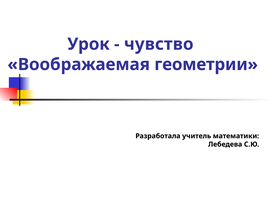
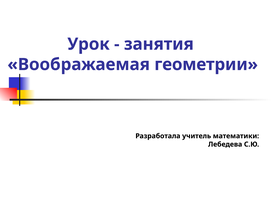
чувство: чувство -> занятия
